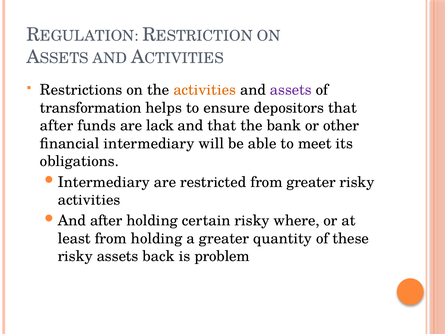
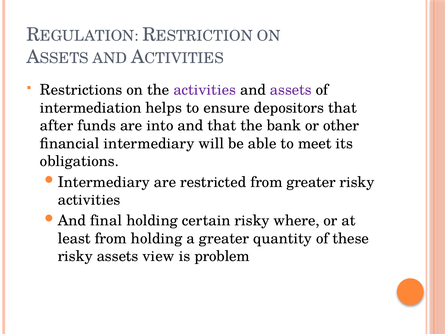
activities at (205, 90) colour: orange -> purple
transformation: transformation -> intermediation
lack: lack -> into
And after: after -> final
back: back -> view
